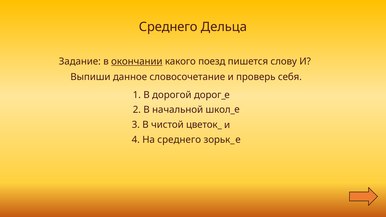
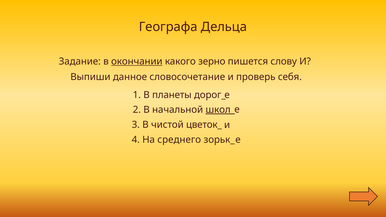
Среднего at (168, 27): Среднего -> Географа
поезд: поезд -> зерно
дорогой: дорогой -> планеты
школ_ underline: none -> present
